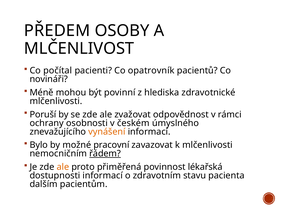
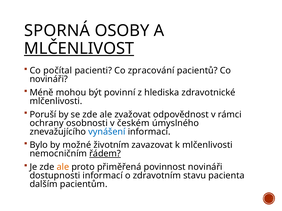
PŘEDEM: PŘEDEM -> SPORNÁ
MLČENLIVOST underline: none -> present
opatrovník: opatrovník -> zpracování
vynášení colour: orange -> blue
pracovní: pracovní -> životním
povinnost lékařská: lékařská -> novináři
